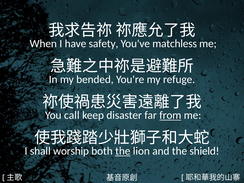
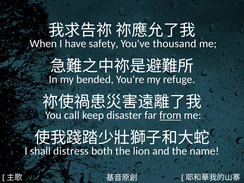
matchless: matchless -> thousand
worship: worship -> distress
the at (123, 151) underline: present -> none
shield: shield -> name
